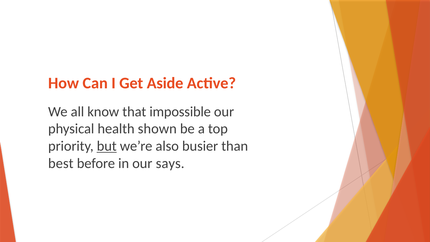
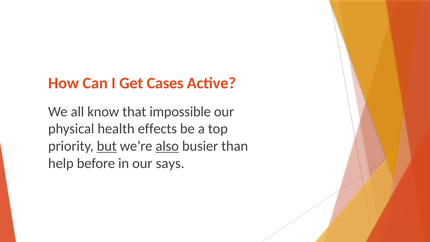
Aside: Aside -> Cases
shown: shown -> effects
also underline: none -> present
best: best -> help
